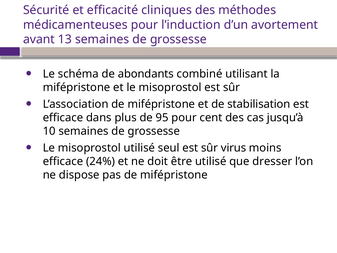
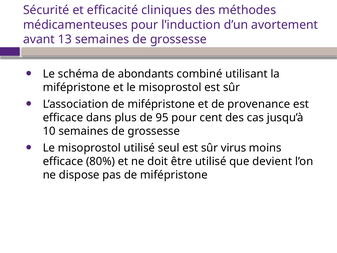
stabilisation: stabilisation -> provenance
24%: 24% -> 80%
dresser: dresser -> devient
